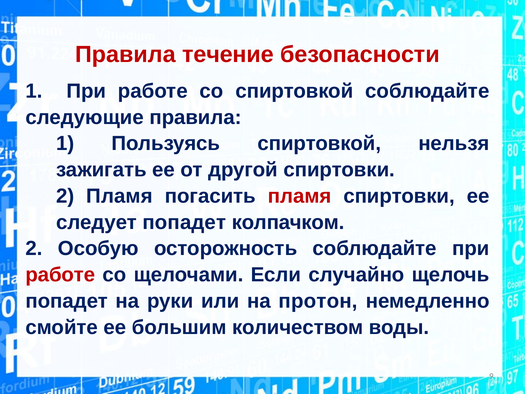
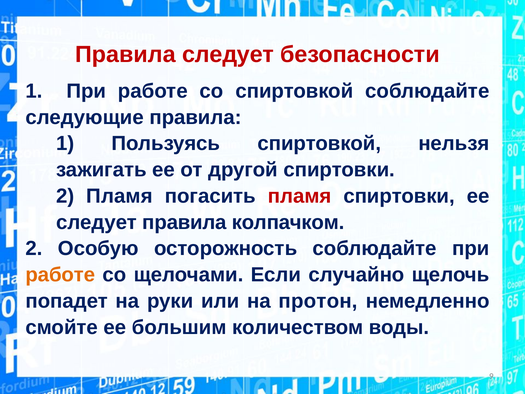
Правила течение: течение -> следует
следует попадет: попадет -> правила
работе at (60, 275) colour: red -> orange
